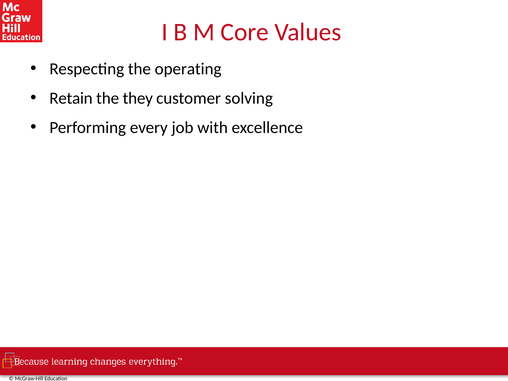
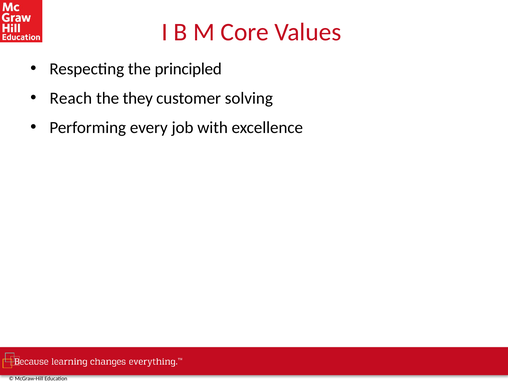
operating: operating -> principled
Retain: Retain -> Reach
